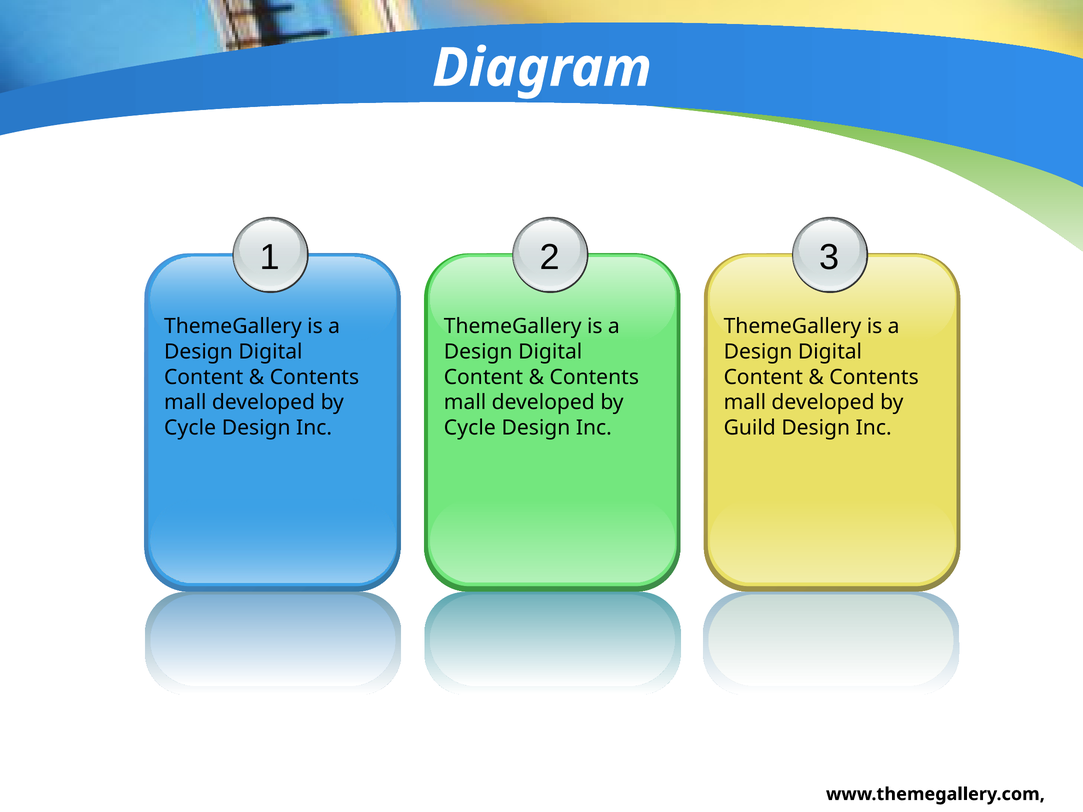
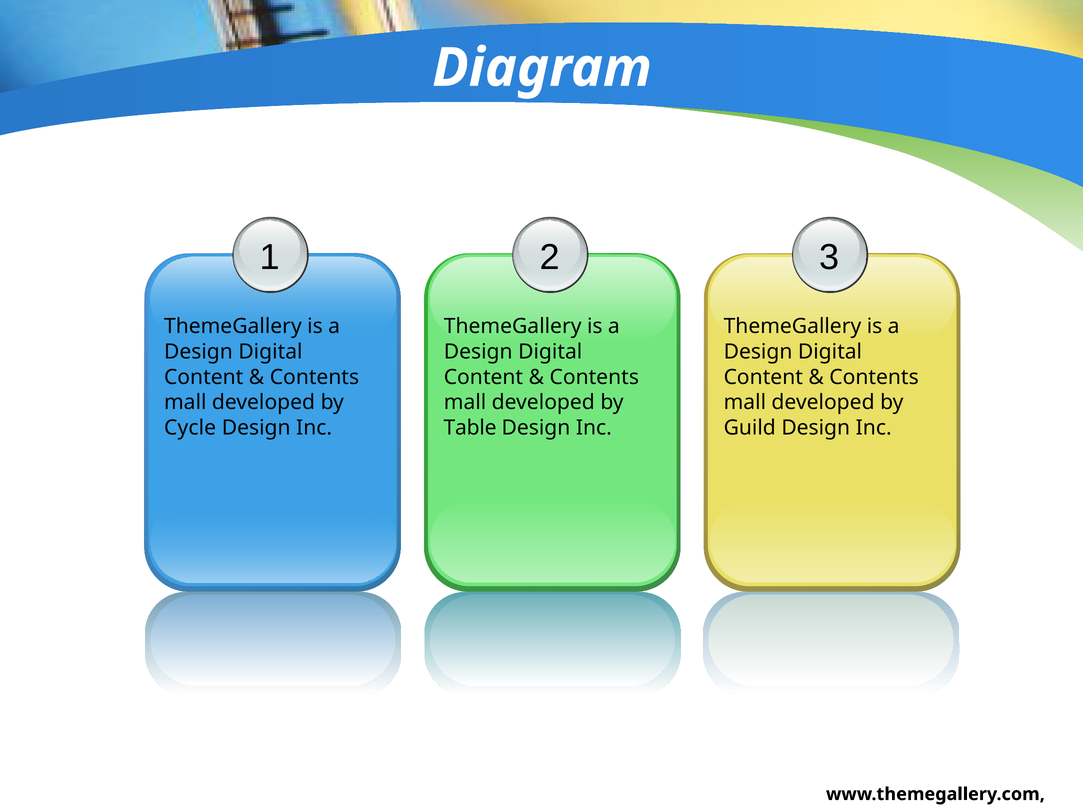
Cycle at (470, 428): Cycle -> Table
